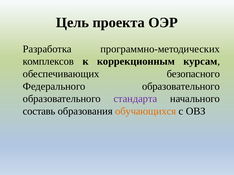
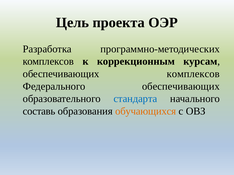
обеспечивающих безопасного: безопасного -> комплексов
Федерального образовательного: образовательного -> обеспечивающих
стандарта colour: purple -> blue
